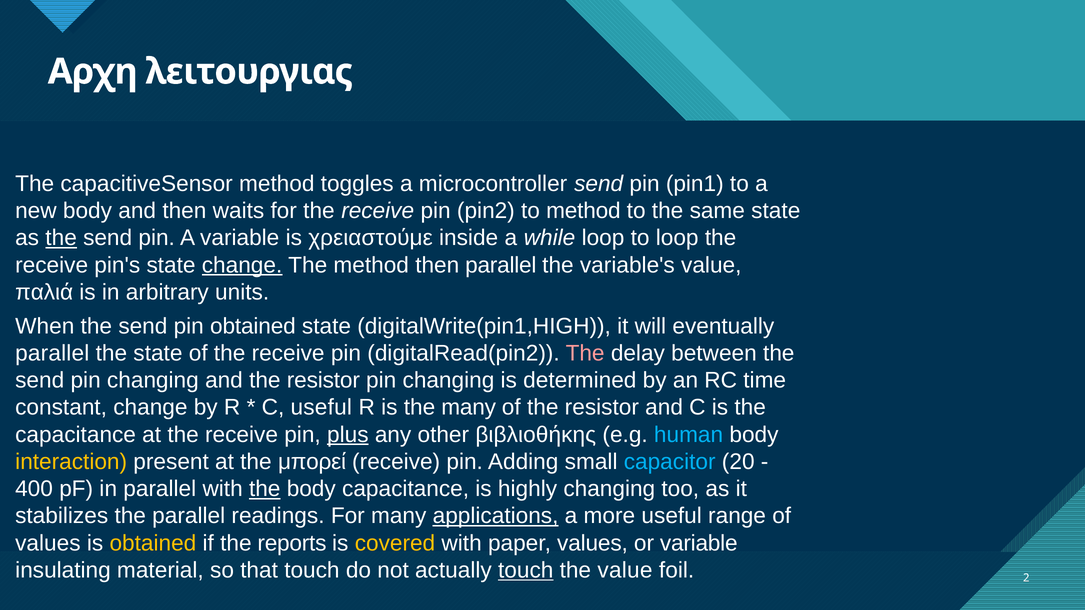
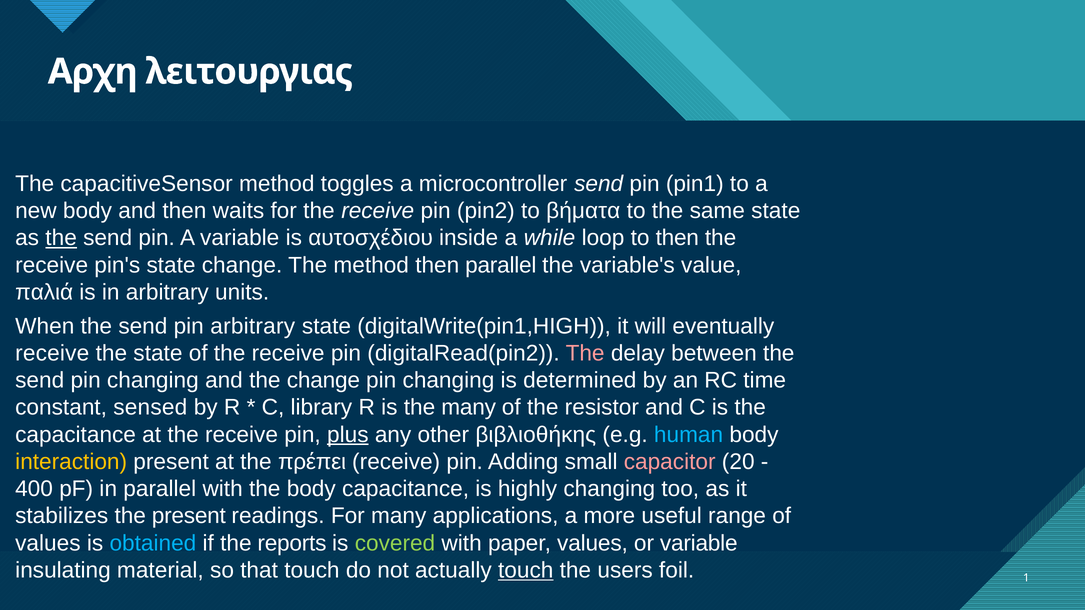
to method: method -> βήματα
χρειαστούμε: χρειαστούμε -> αυτοσχέδιου
to loop: loop -> then
change at (242, 265) underline: present -> none
pin obtained: obtained -> arbitrary
parallel at (52, 353): parallel -> receive
and the resistor: resistor -> change
constant change: change -> sensed
C useful: useful -> library
μπορεί: μπορεί -> πρέπει
capacitor colour: light blue -> pink
the at (265, 489) underline: present -> none
the parallel: parallel -> present
applications underline: present -> none
obtained at (153, 543) colour: yellow -> light blue
covered colour: yellow -> light green
the value: value -> users
2: 2 -> 1
